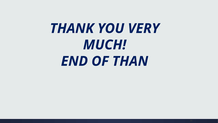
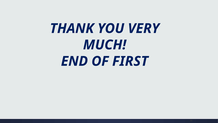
THAN: THAN -> FIRST
